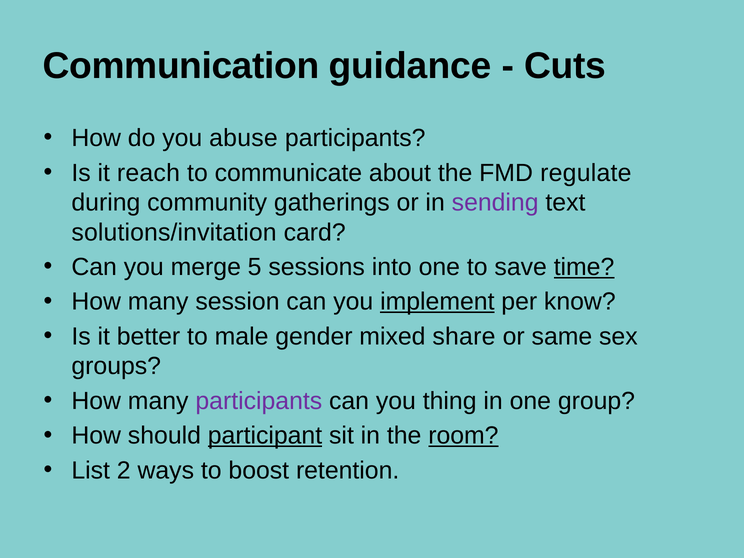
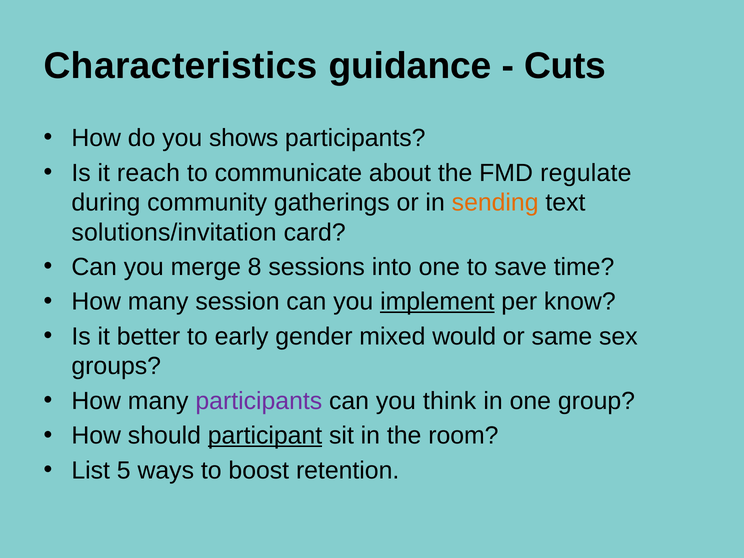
Communication: Communication -> Characteristics
abuse: abuse -> shows
sending colour: purple -> orange
5: 5 -> 8
time underline: present -> none
male: male -> early
share: share -> would
thing: thing -> think
room underline: present -> none
2: 2 -> 5
